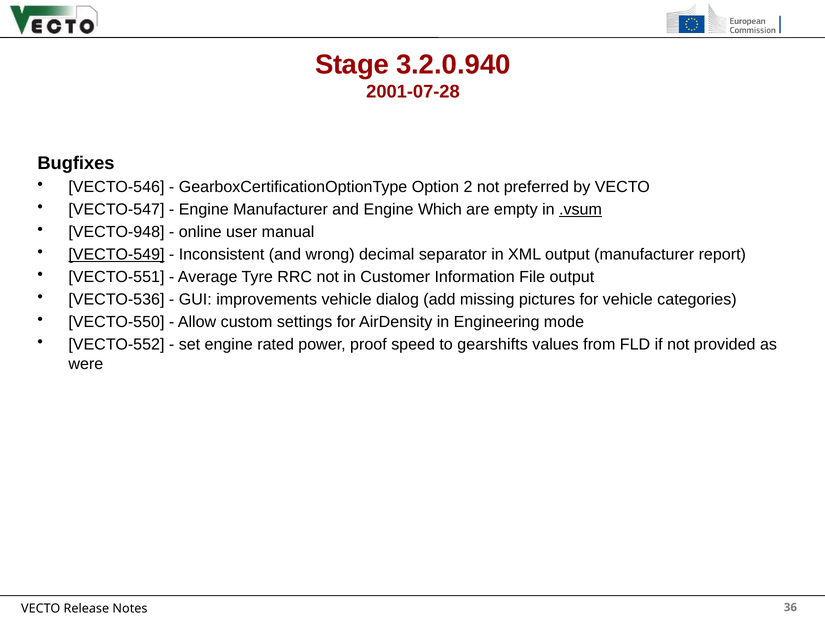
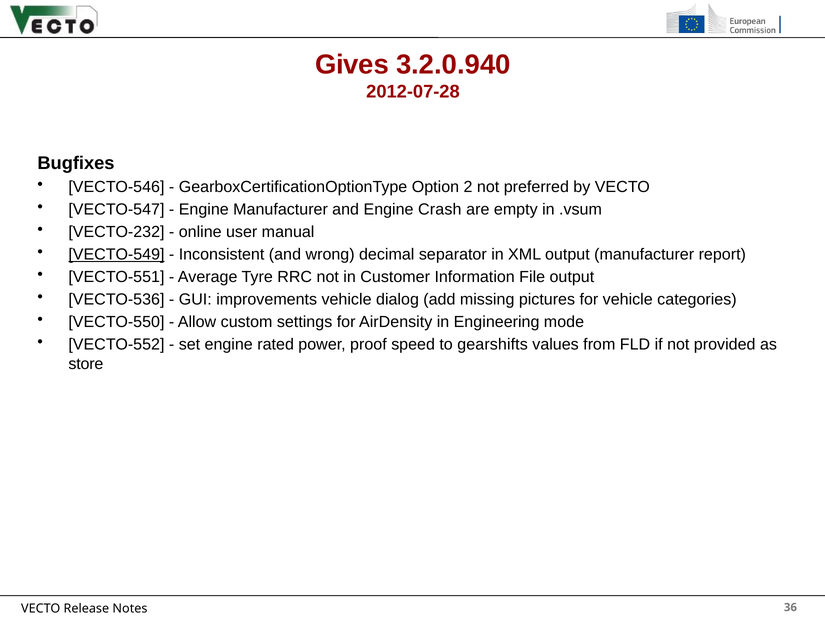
Stage: Stage -> Gives
2001-07-28: 2001-07-28 -> 2012-07-28
Which: Which -> Crash
.vsum underline: present -> none
VECTO-948: VECTO-948 -> VECTO-232
were: were -> store
